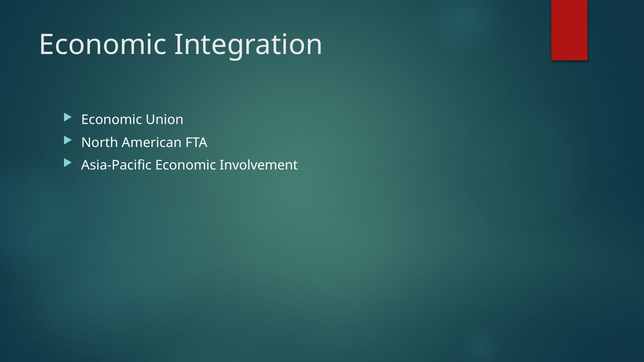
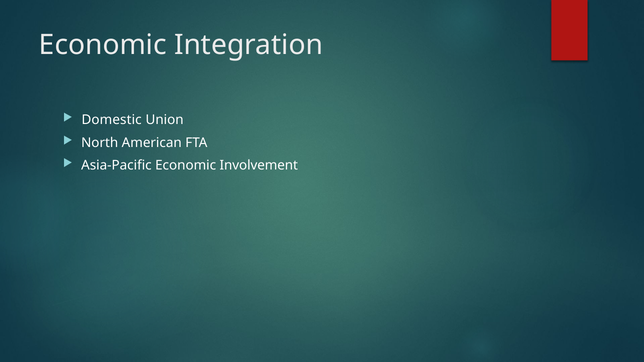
Economic at (112, 120): Economic -> Domestic
